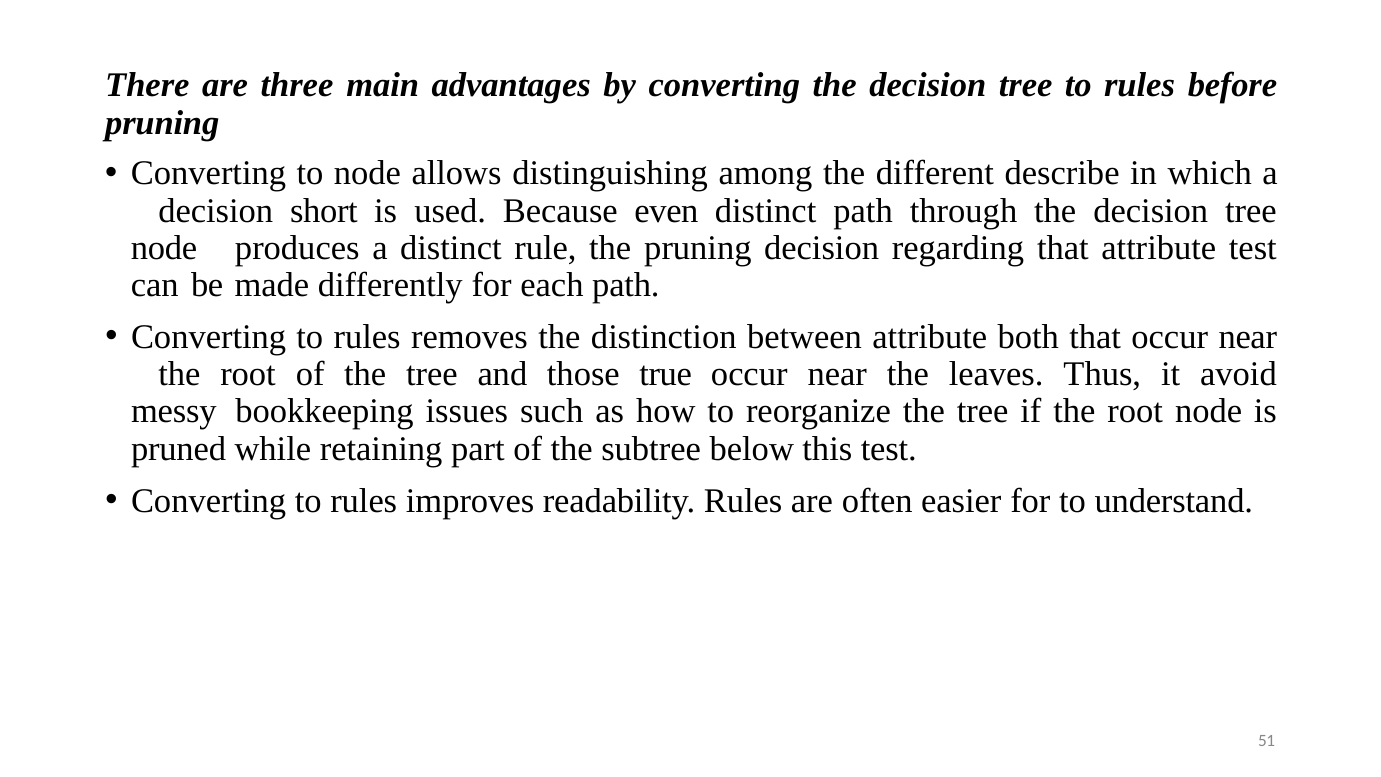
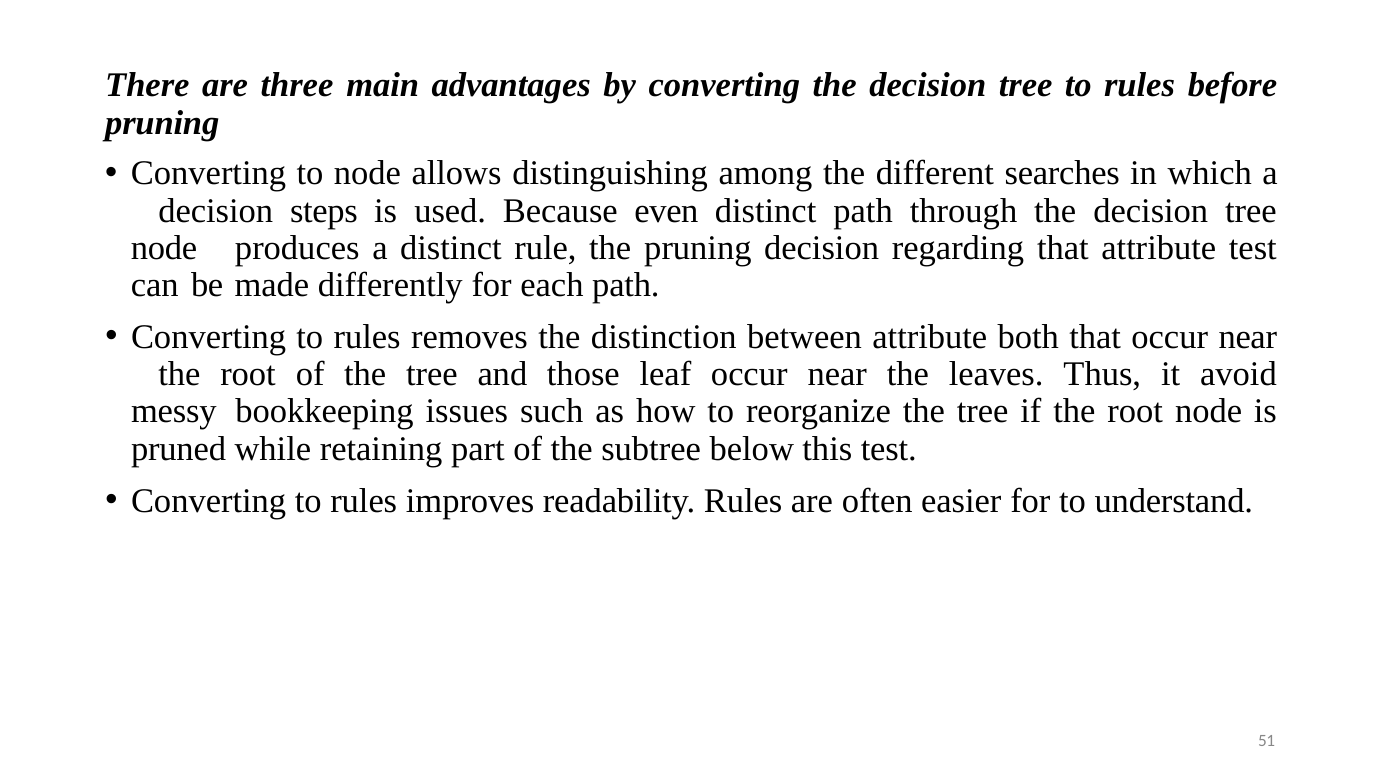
describe: describe -> searches
short: short -> steps
true: true -> leaf
